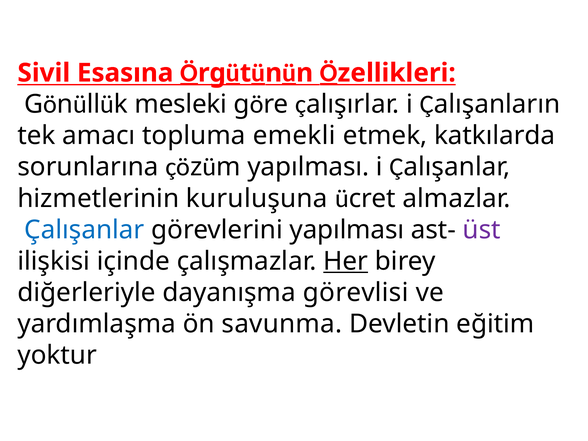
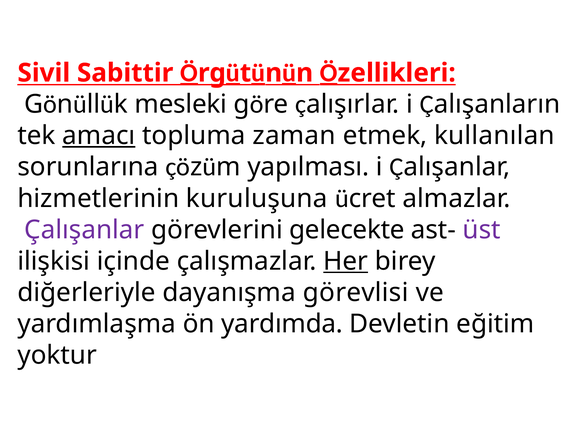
Esasına: Esasına -> Sabittir
amacı underline: none -> present
emekli: emekli -> zaman
katkılarda: katkılarda -> kullanılan
Çalışanlar colour: blue -> purple
görevlerini yapılması: yapılması -> gelecekte
savunma: savunma -> yardımda
